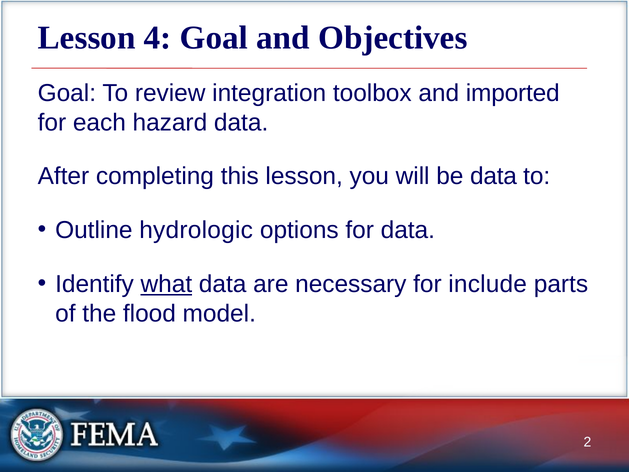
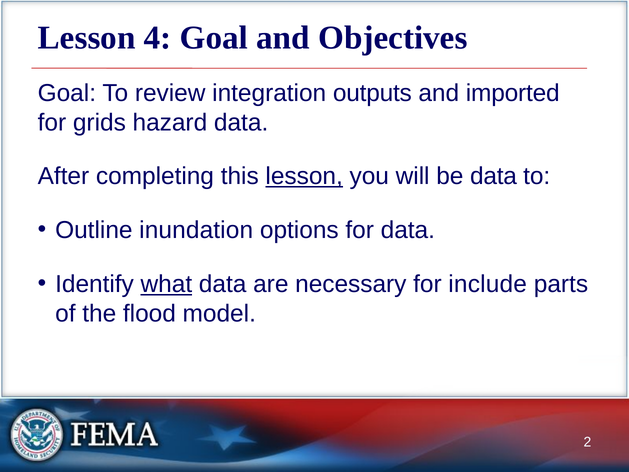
toolbox: toolbox -> outputs
each: each -> grids
lesson at (304, 176) underline: none -> present
hydrologic: hydrologic -> inundation
